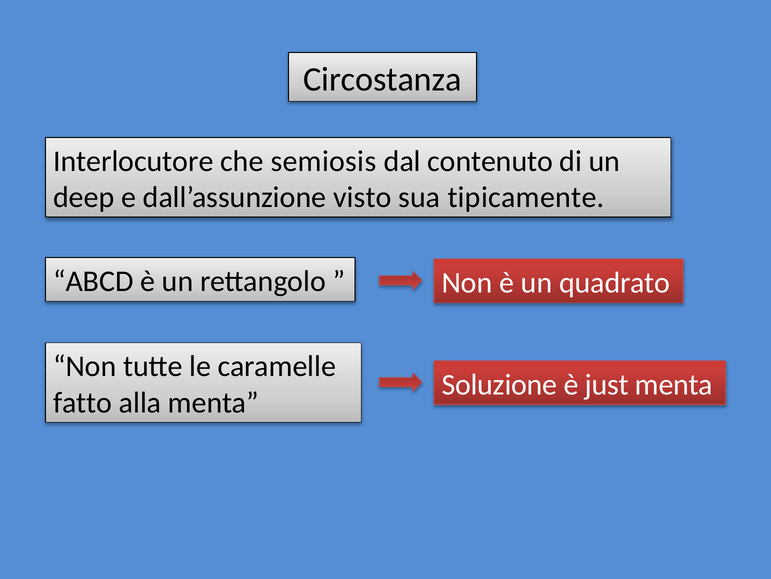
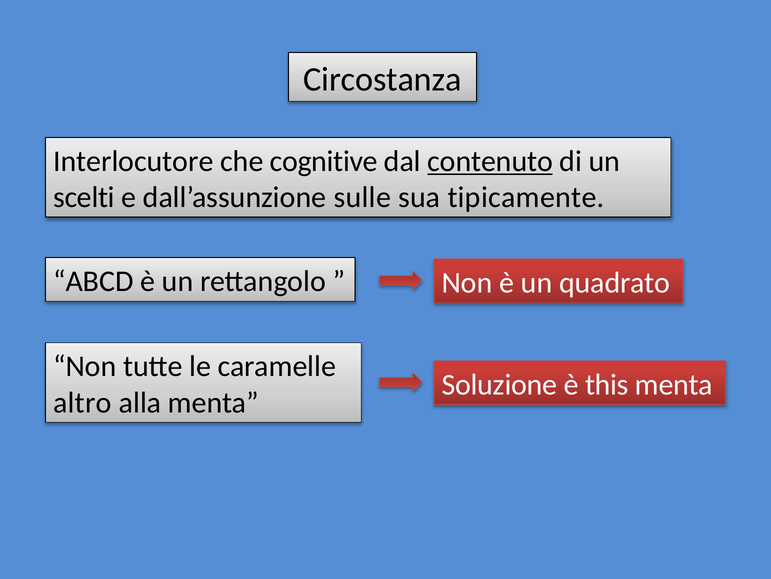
semiosis: semiosis -> cognitive
contenuto underline: none -> present
deep: deep -> scelti
visto: visto -> sulle
just: just -> this
fatto: fatto -> altro
